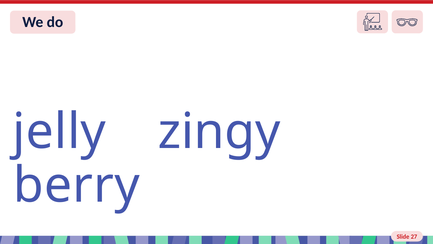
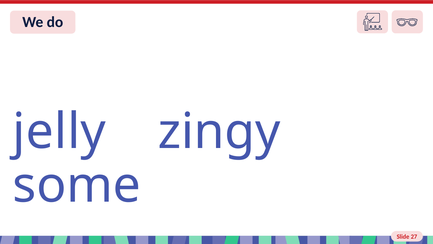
berry: berry -> some
